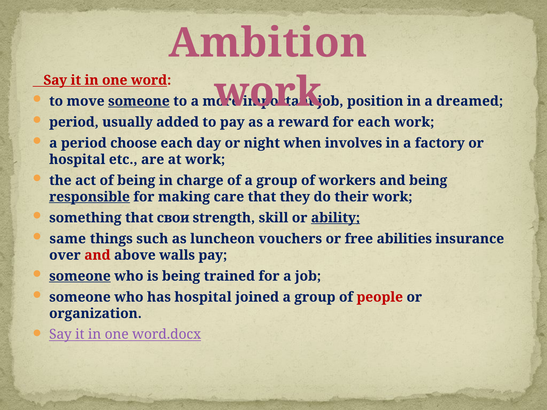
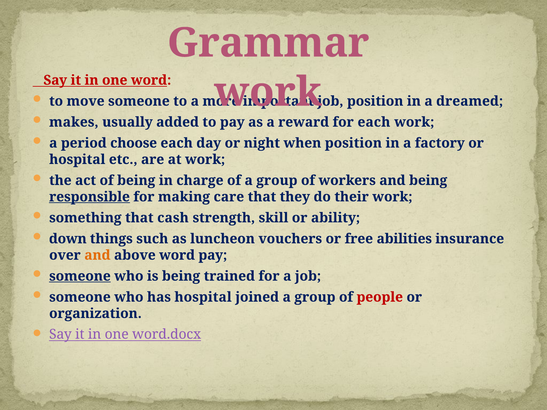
Ambition: Ambition -> Grammar
someone at (139, 101) underline: present -> none
period at (74, 122): period -> makes
when involves: involves -> position
свои: свои -> cash
ability underline: present -> none
same: same -> down
and at (97, 255) colour: red -> orange
above walls: walls -> word
